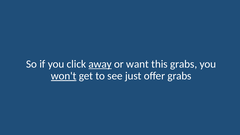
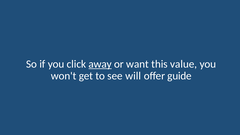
this grabs: grabs -> value
won't underline: present -> none
just: just -> will
offer grabs: grabs -> guide
